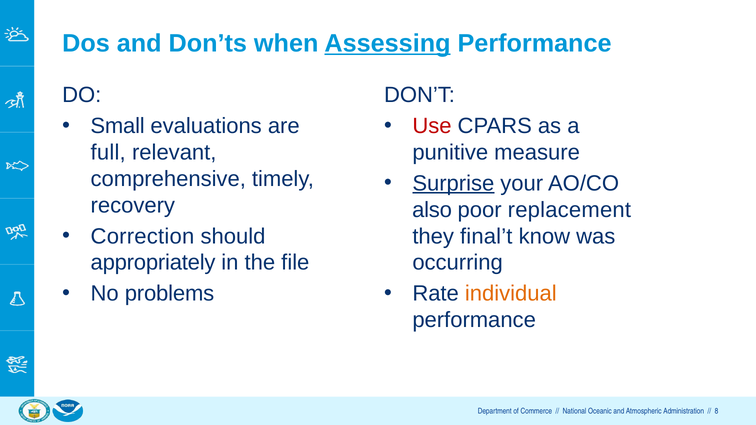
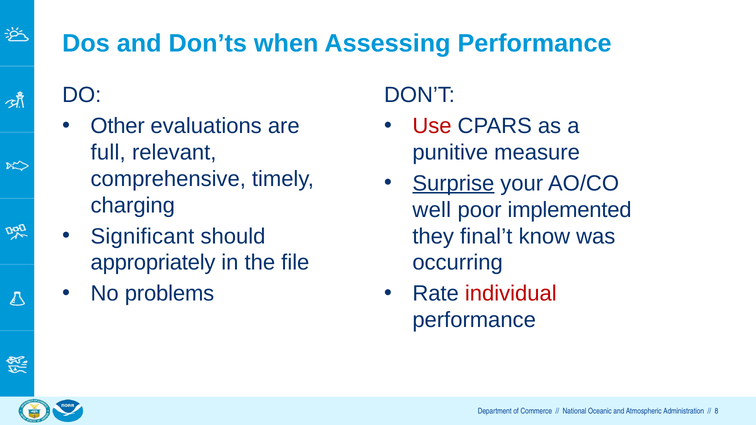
Assessing underline: present -> none
Small: Small -> Other
recovery: recovery -> charging
also: also -> well
replacement: replacement -> implemented
Correction: Correction -> Significant
individual colour: orange -> red
